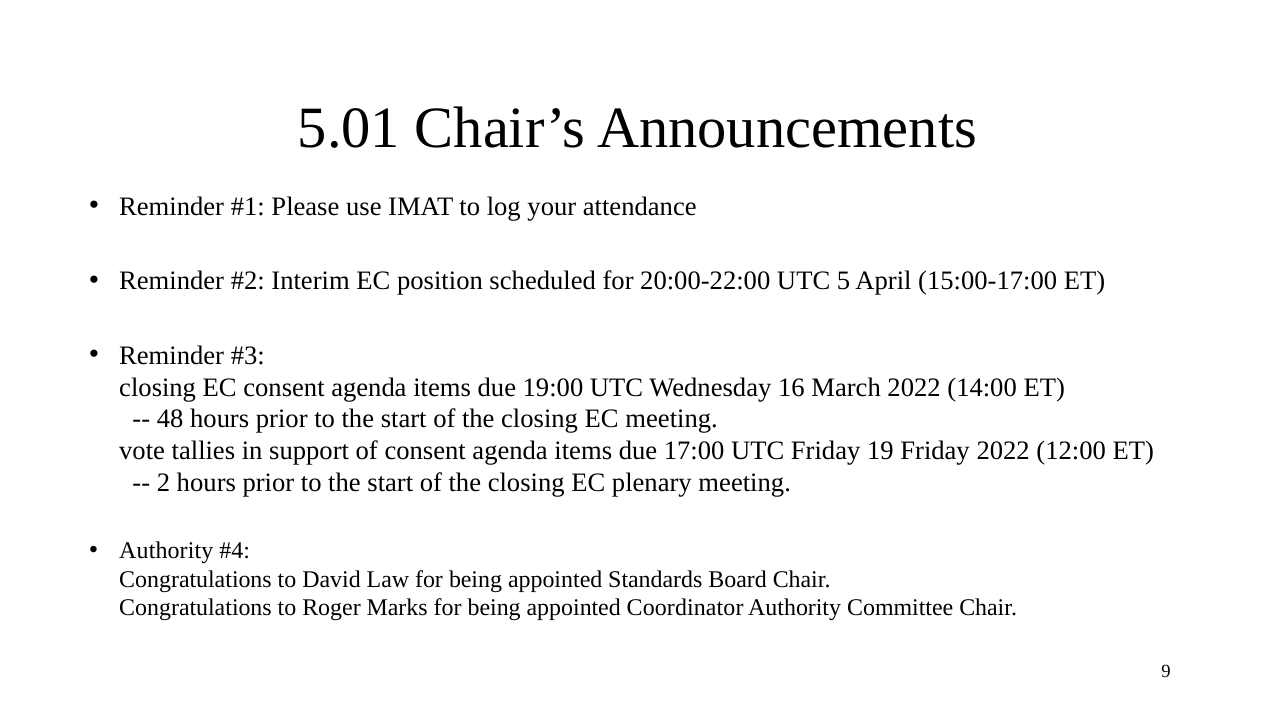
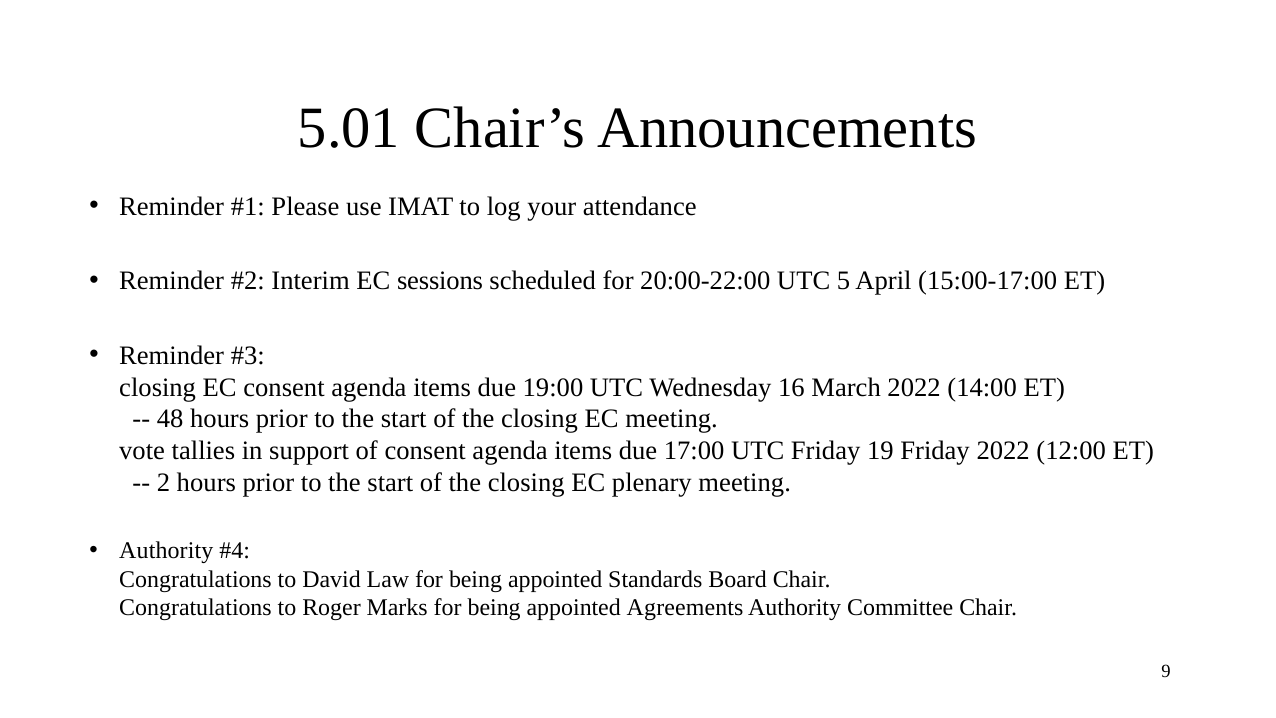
position: position -> sessions
Coordinator: Coordinator -> Agreements
